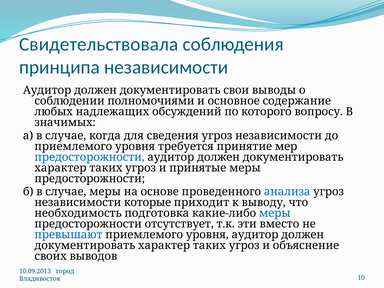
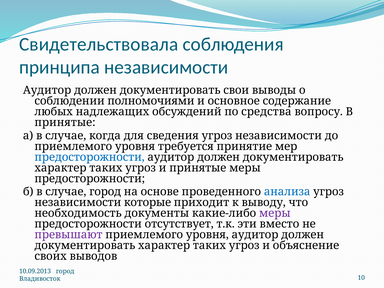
которого: которого -> средства
значимых at (65, 122): значимых -> принятые
случае меры: меры -> город
подготовка: подготовка -> документы
меры at (275, 213) colour: blue -> purple
превышают colour: blue -> purple
